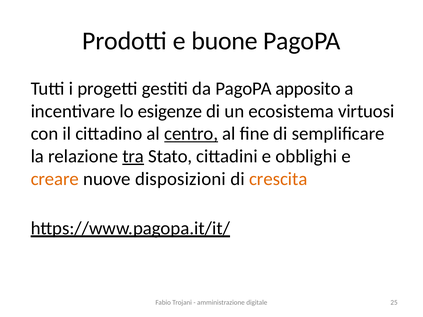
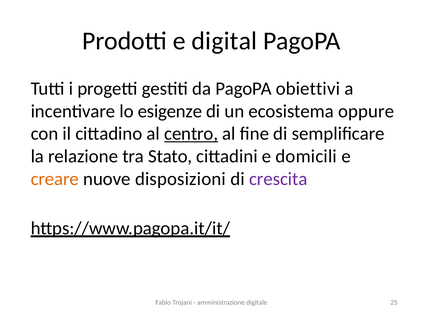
buone: buone -> digital
apposito: apposito -> obiettivi
virtuosi: virtuosi -> oppure
tra underline: present -> none
obblighi: obblighi -> domicili
crescita colour: orange -> purple
